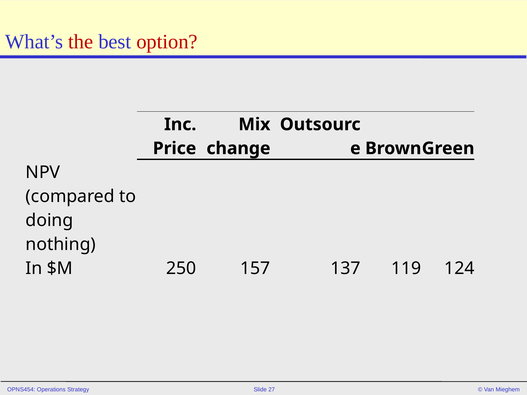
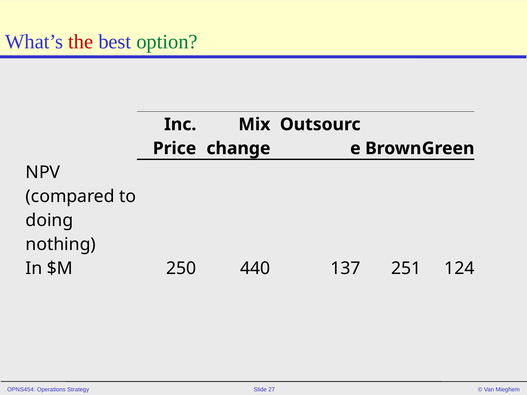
option colour: red -> green
157: 157 -> 440
119: 119 -> 251
